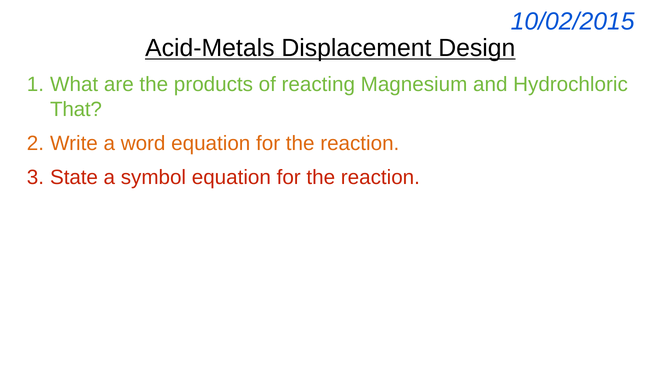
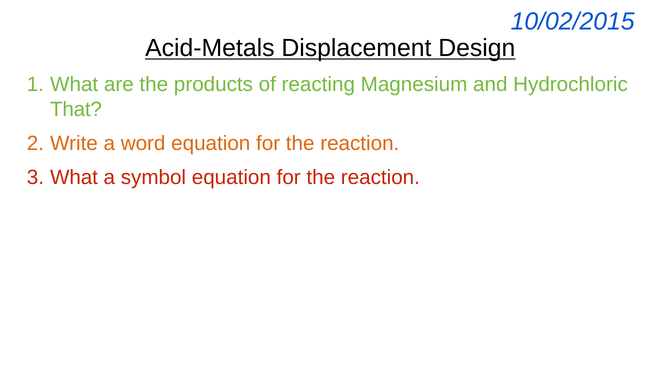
State at (74, 177): State -> What
